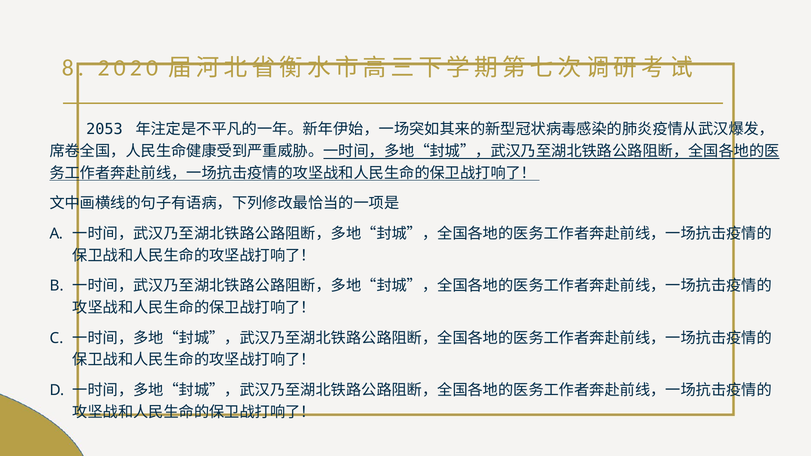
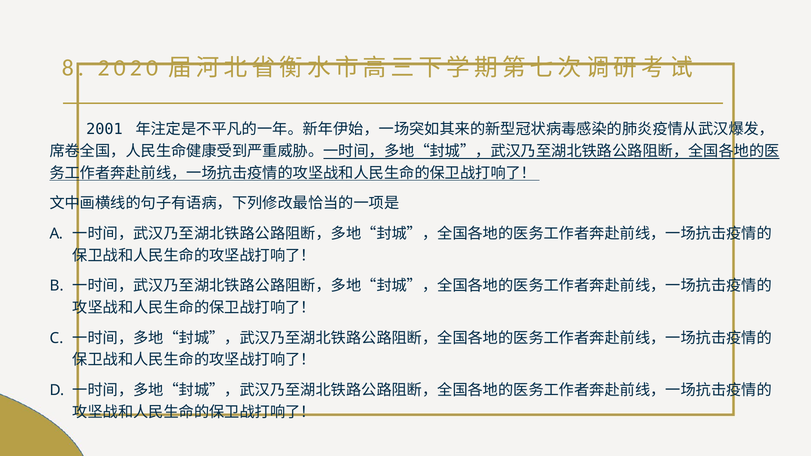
2053: 2053 -> 2001
